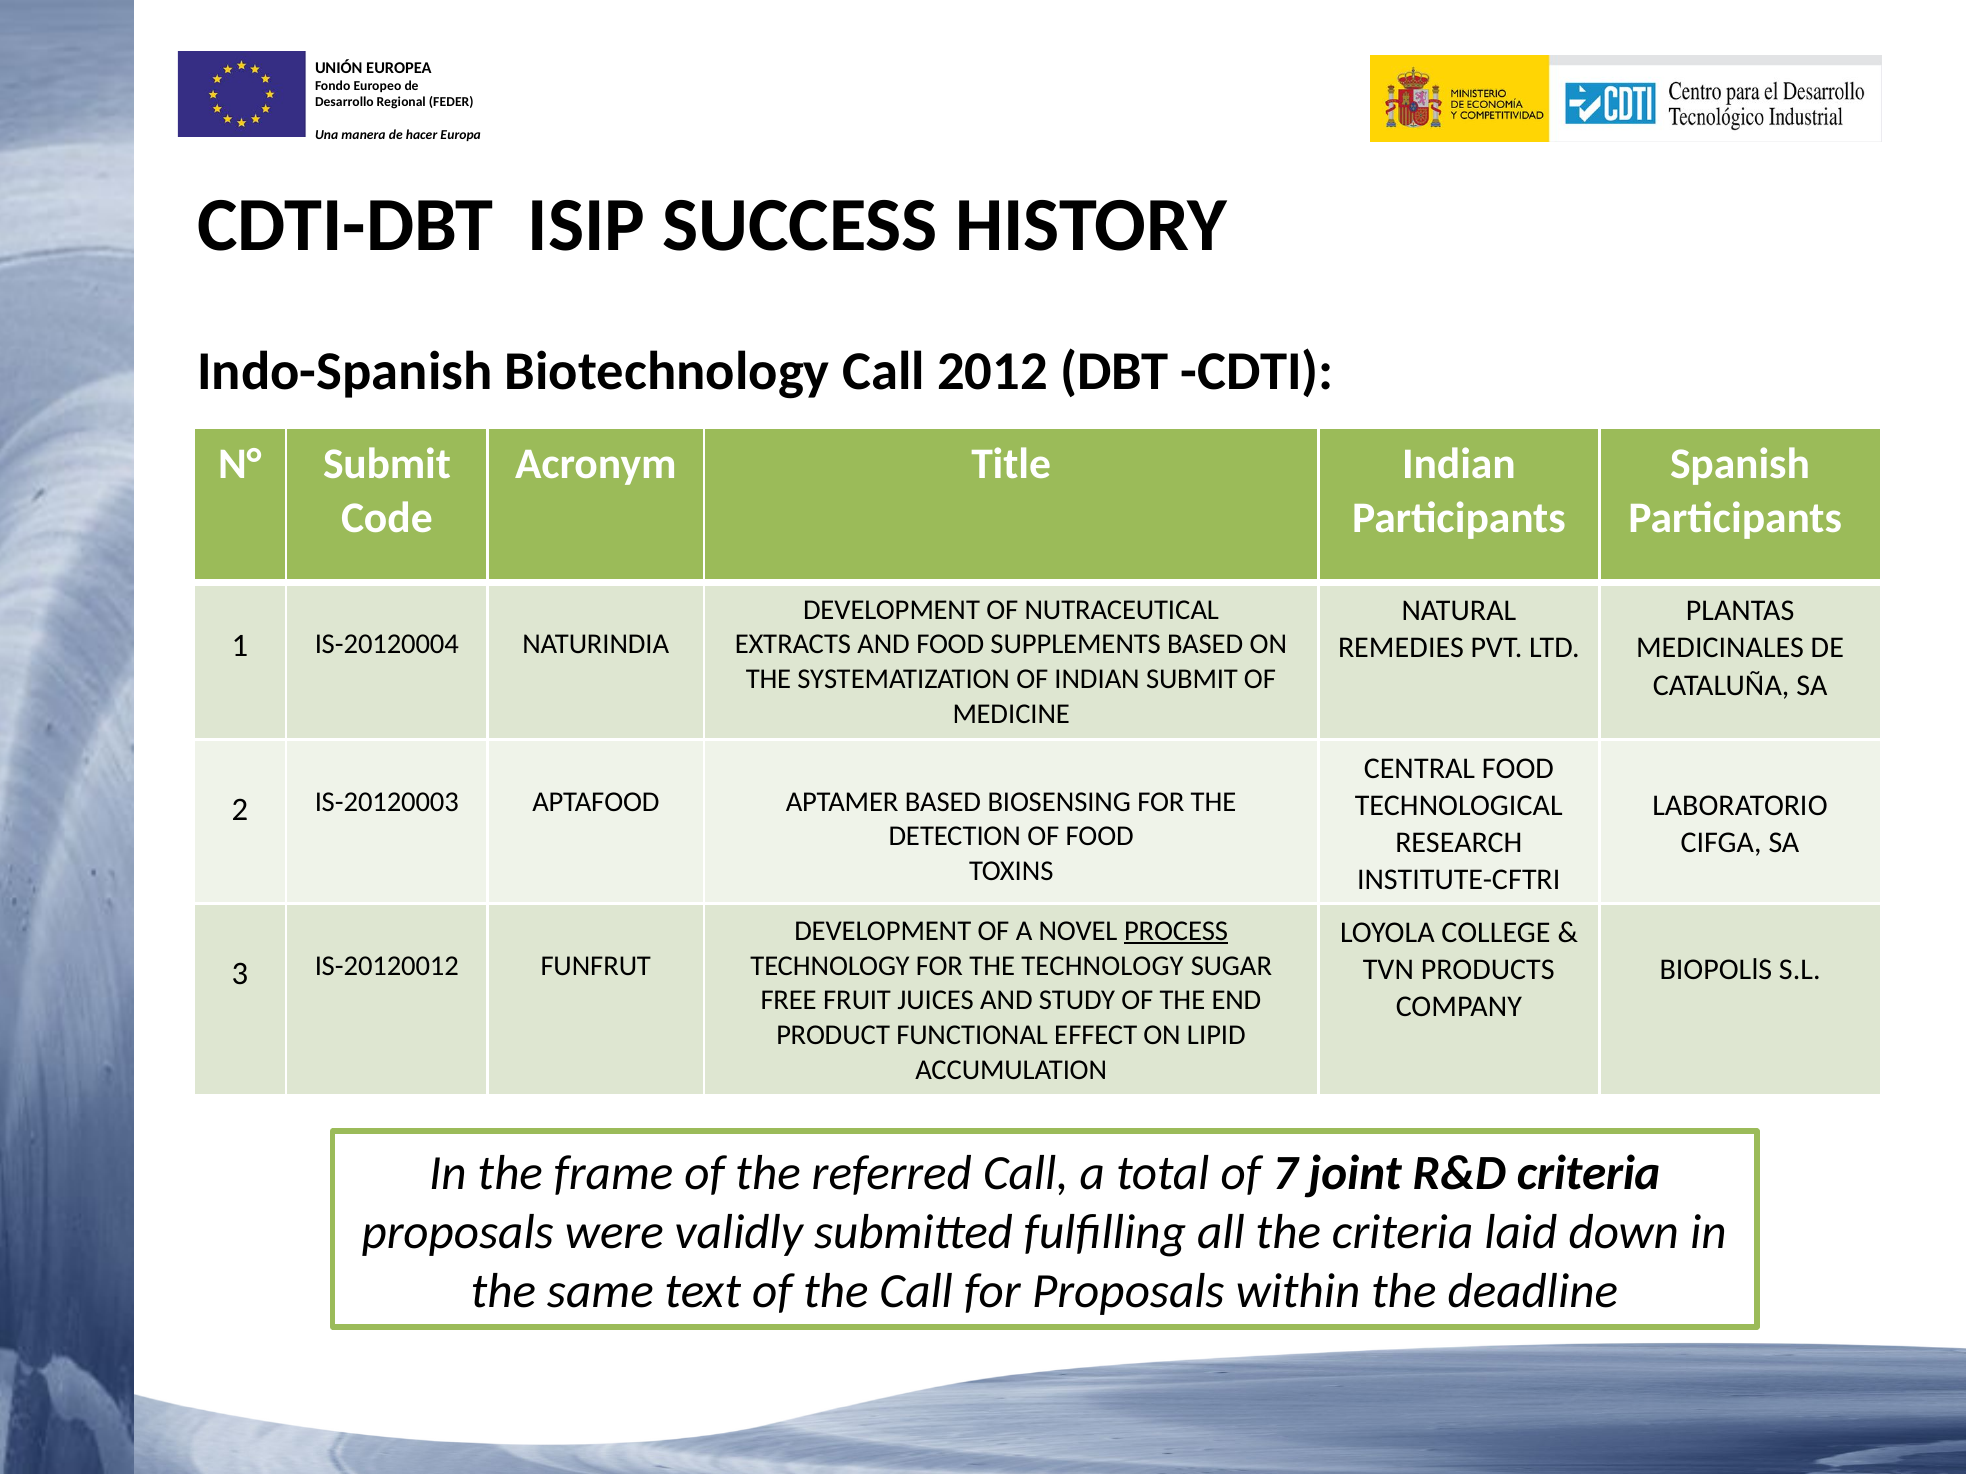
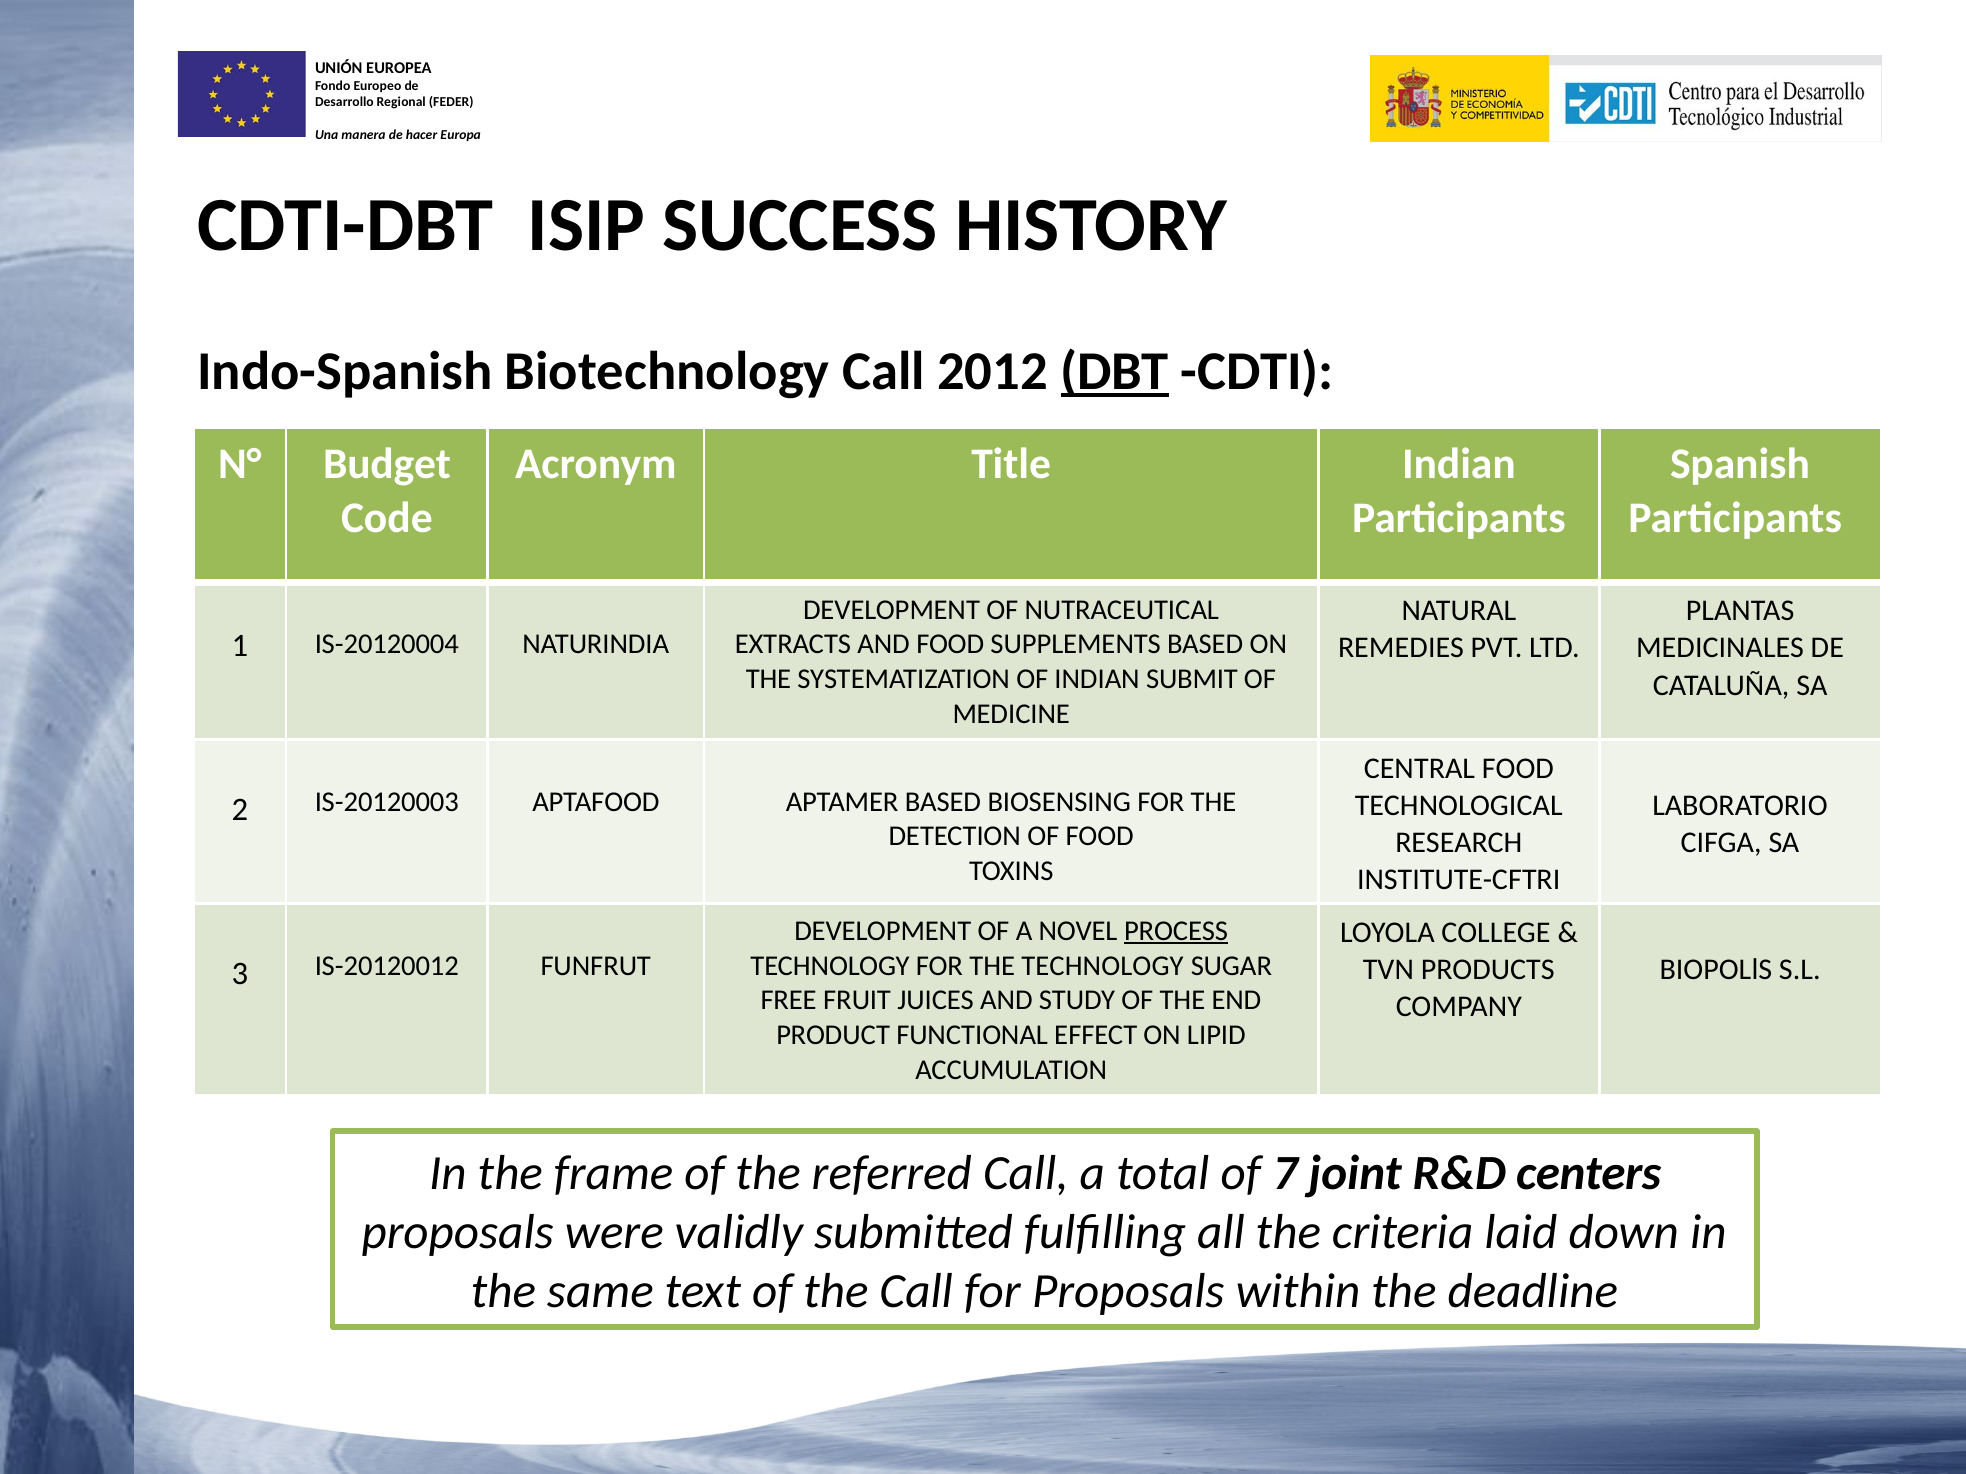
DBT underline: none -> present
N° Submit: Submit -> Budget
R&D criteria: criteria -> centers
